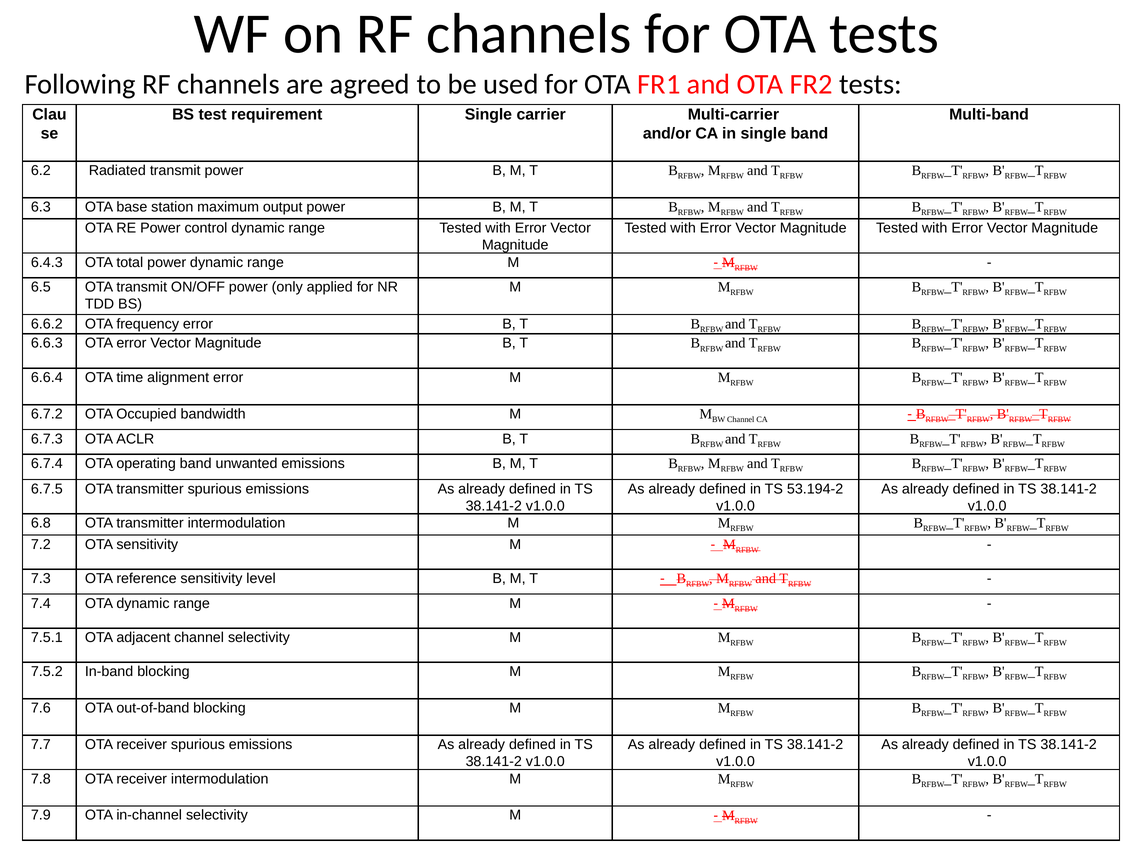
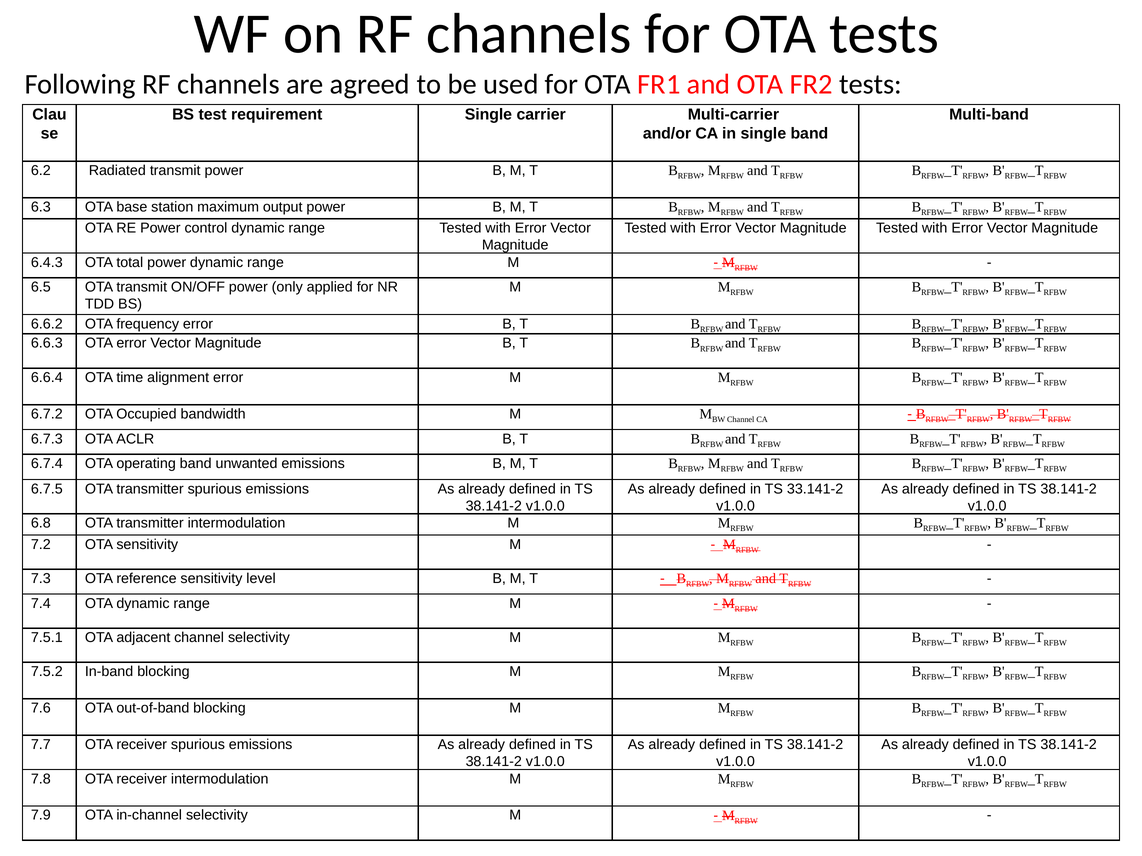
53.194-2: 53.194-2 -> 33.141-2
